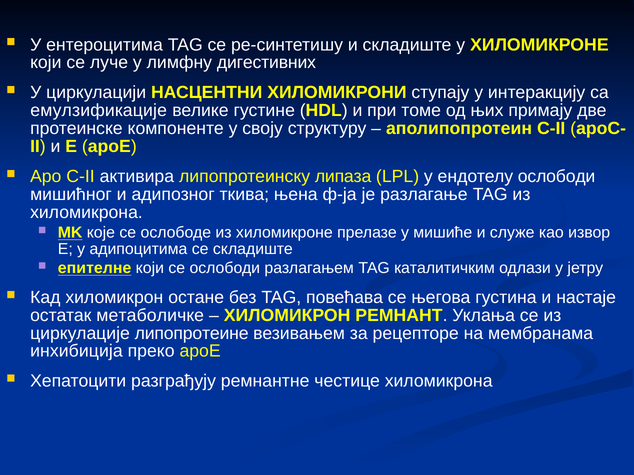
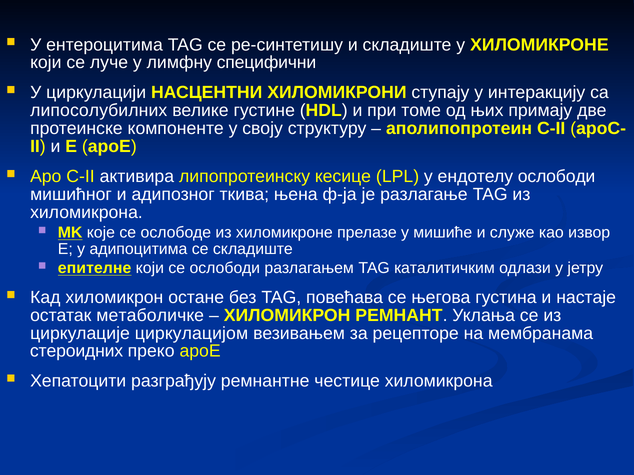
дигестивних: дигестивних -> специфични
емулзификације: емулзификације -> липосолубилних
липаза: липаза -> кесице
липопротеине: липопротеине -> циркулацијом
инхибиција: инхибиција -> стероидних
